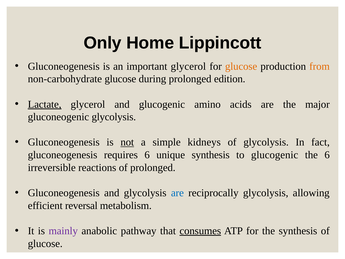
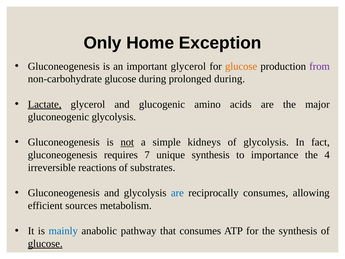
Lippincott: Lippincott -> Exception
from colour: orange -> purple
prolonged edition: edition -> during
requires 6: 6 -> 7
to glucogenic: glucogenic -> importance
the 6: 6 -> 4
of prolonged: prolonged -> substrates
reciprocally glycolysis: glycolysis -> consumes
reversal: reversal -> sources
mainly colour: purple -> blue
consumes at (200, 231) underline: present -> none
glucose at (45, 243) underline: none -> present
